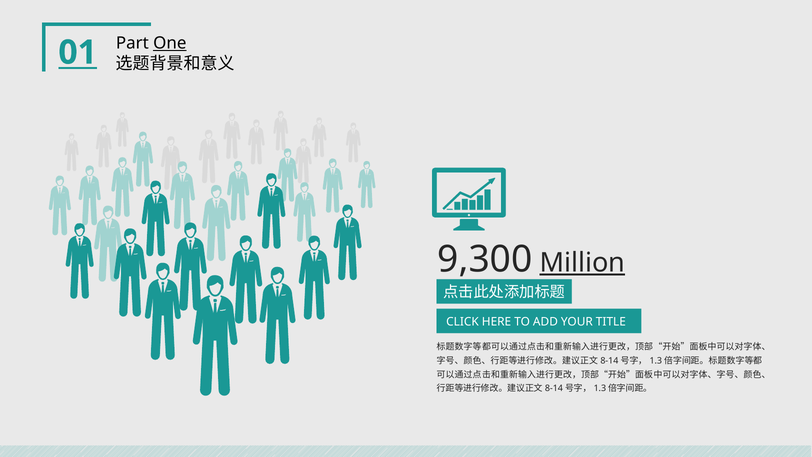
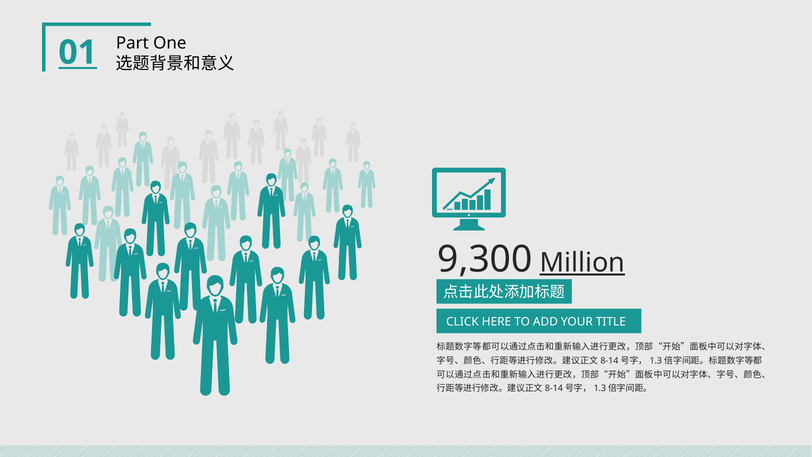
One underline: present -> none
